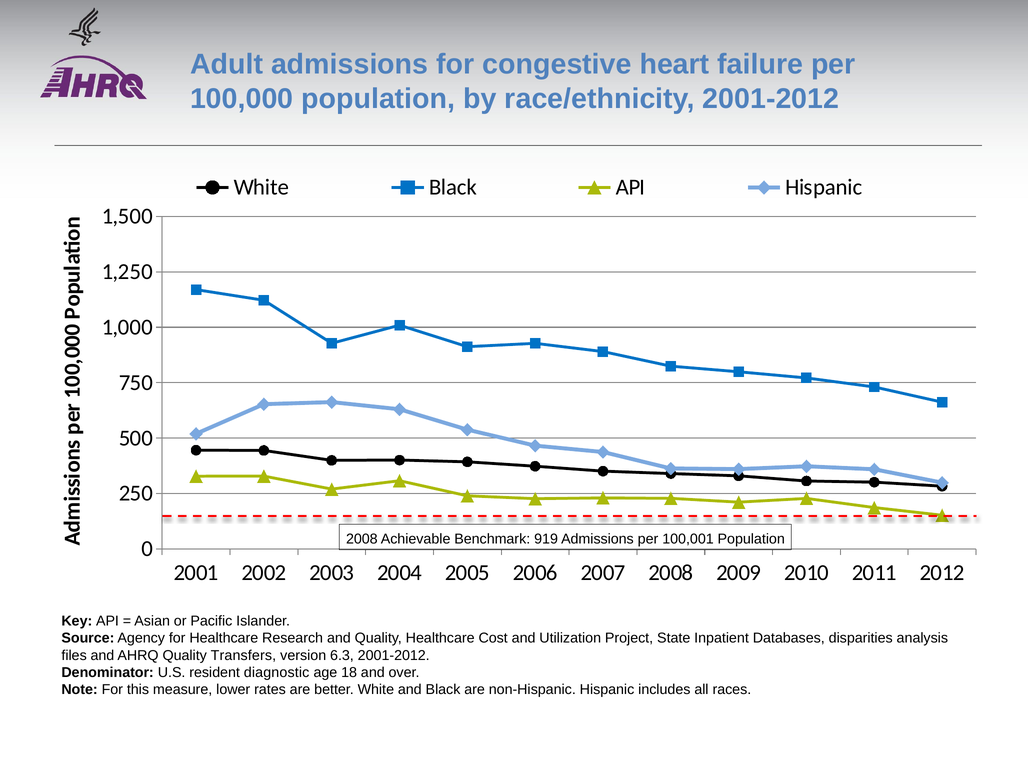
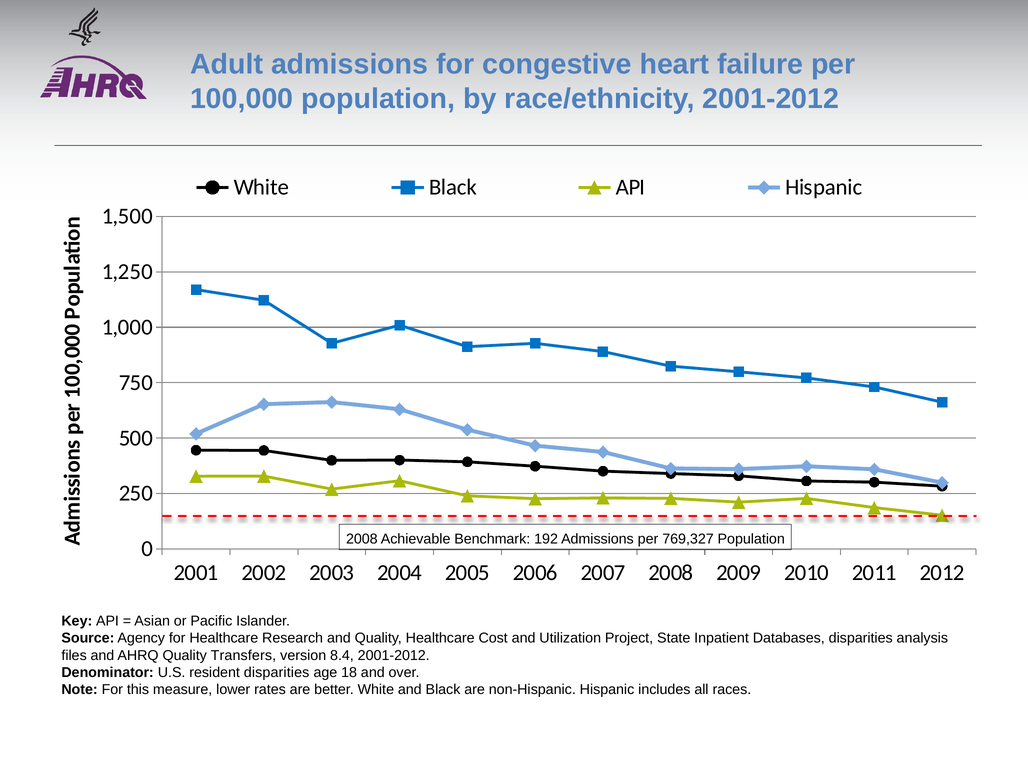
919: 919 -> 192
100,001: 100,001 -> 769,327
6.3: 6.3 -> 8.4
resident diagnostic: diagnostic -> disparities
